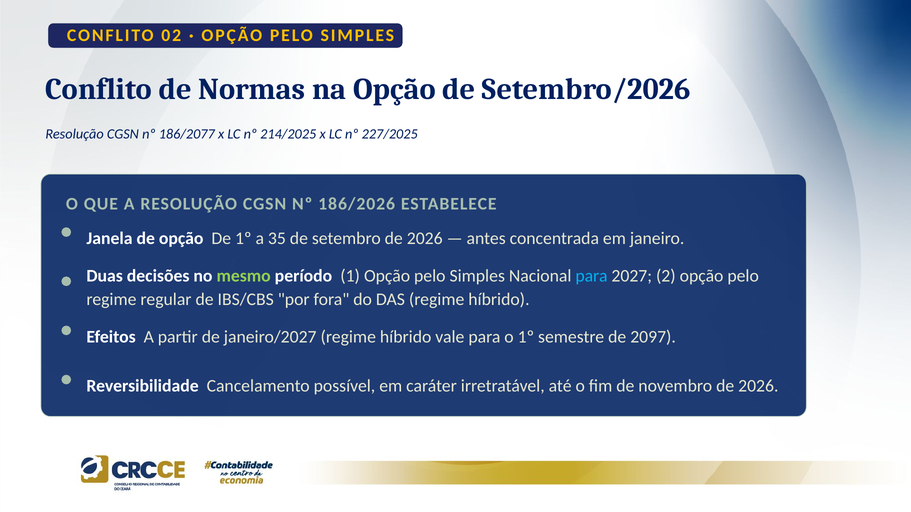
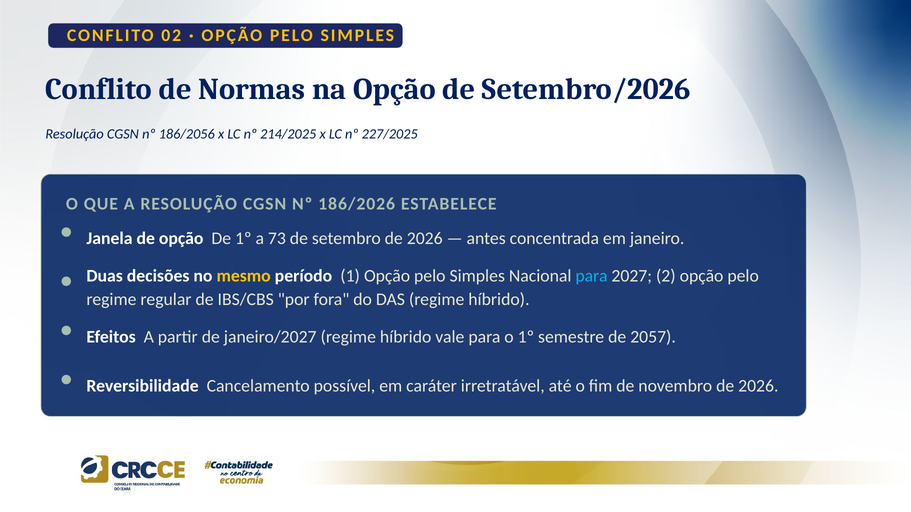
186/2077: 186/2077 -> 186/2056
35: 35 -> 73
mesmo colour: light green -> yellow
2097: 2097 -> 2057
